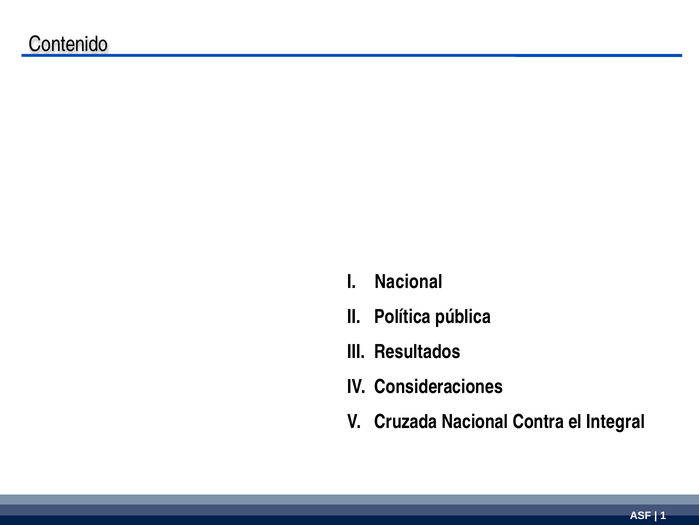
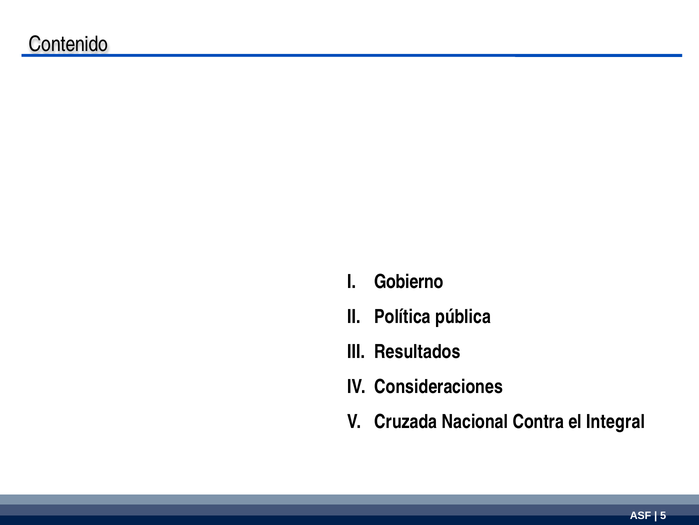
Nacional at (409, 281): Nacional -> Gobierno
1: 1 -> 5
